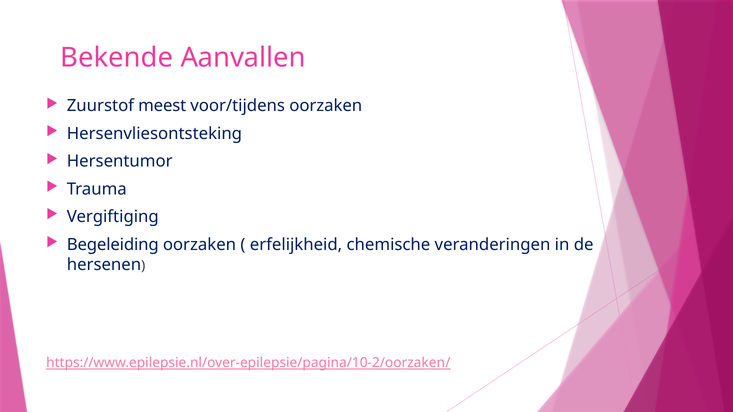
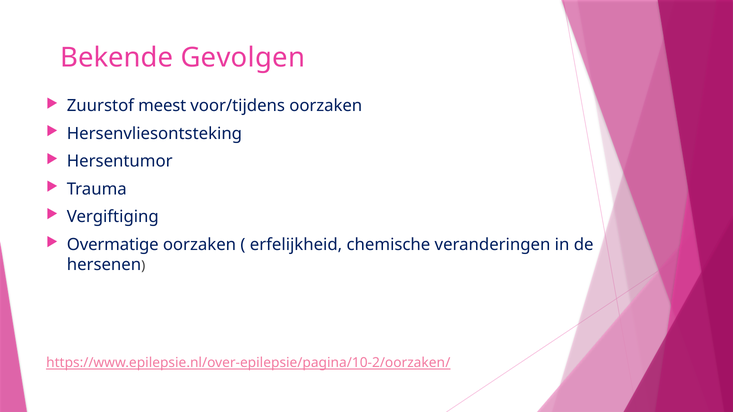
Aanvallen: Aanvallen -> Gevolgen
Begeleiding: Begeleiding -> Overmatige
